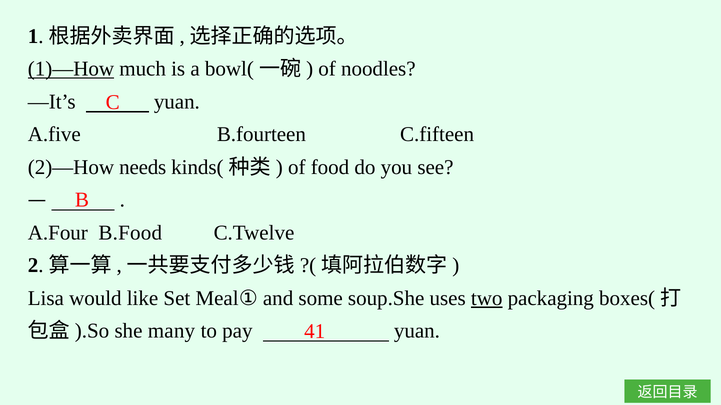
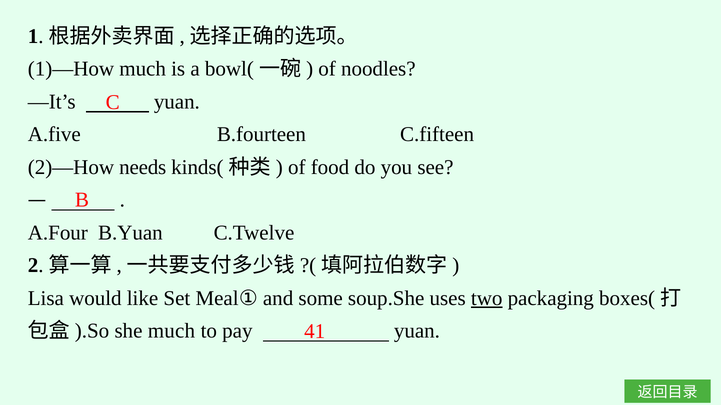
1)—How underline: present -> none
B.Food: B.Food -> B.Yuan
she many: many -> much
